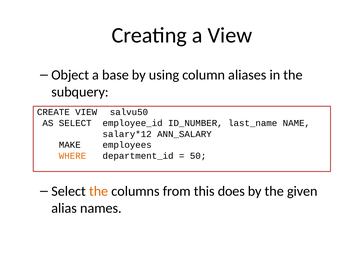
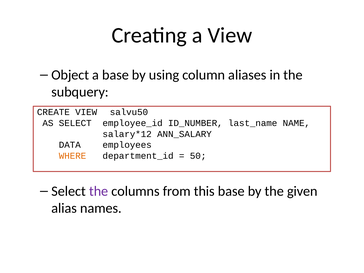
MAKE: MAKE -> DATA
the at (99, 191) colour: orange -> purple
this does: does -> base
